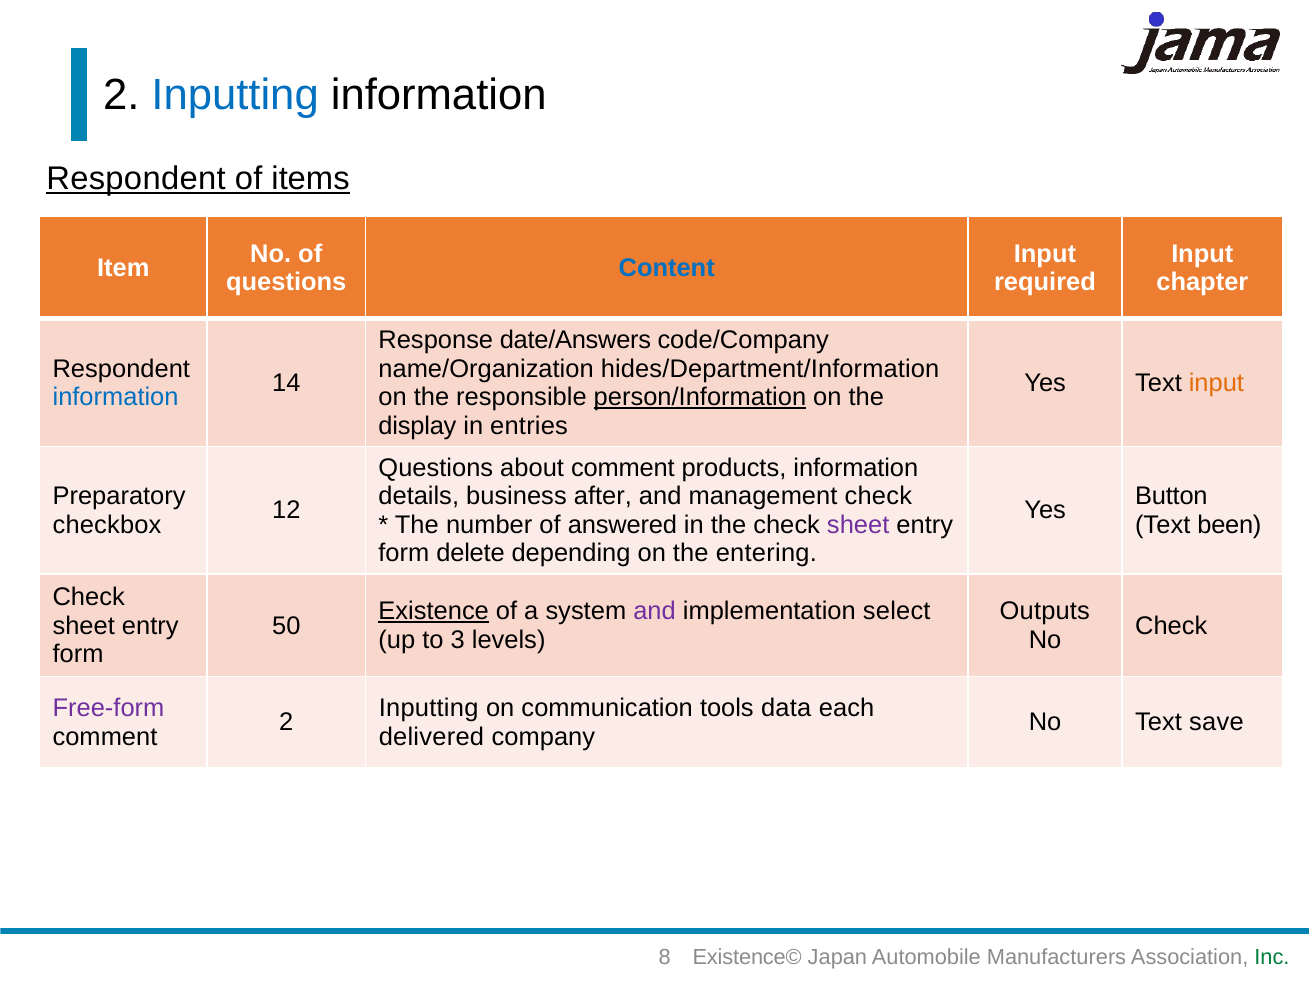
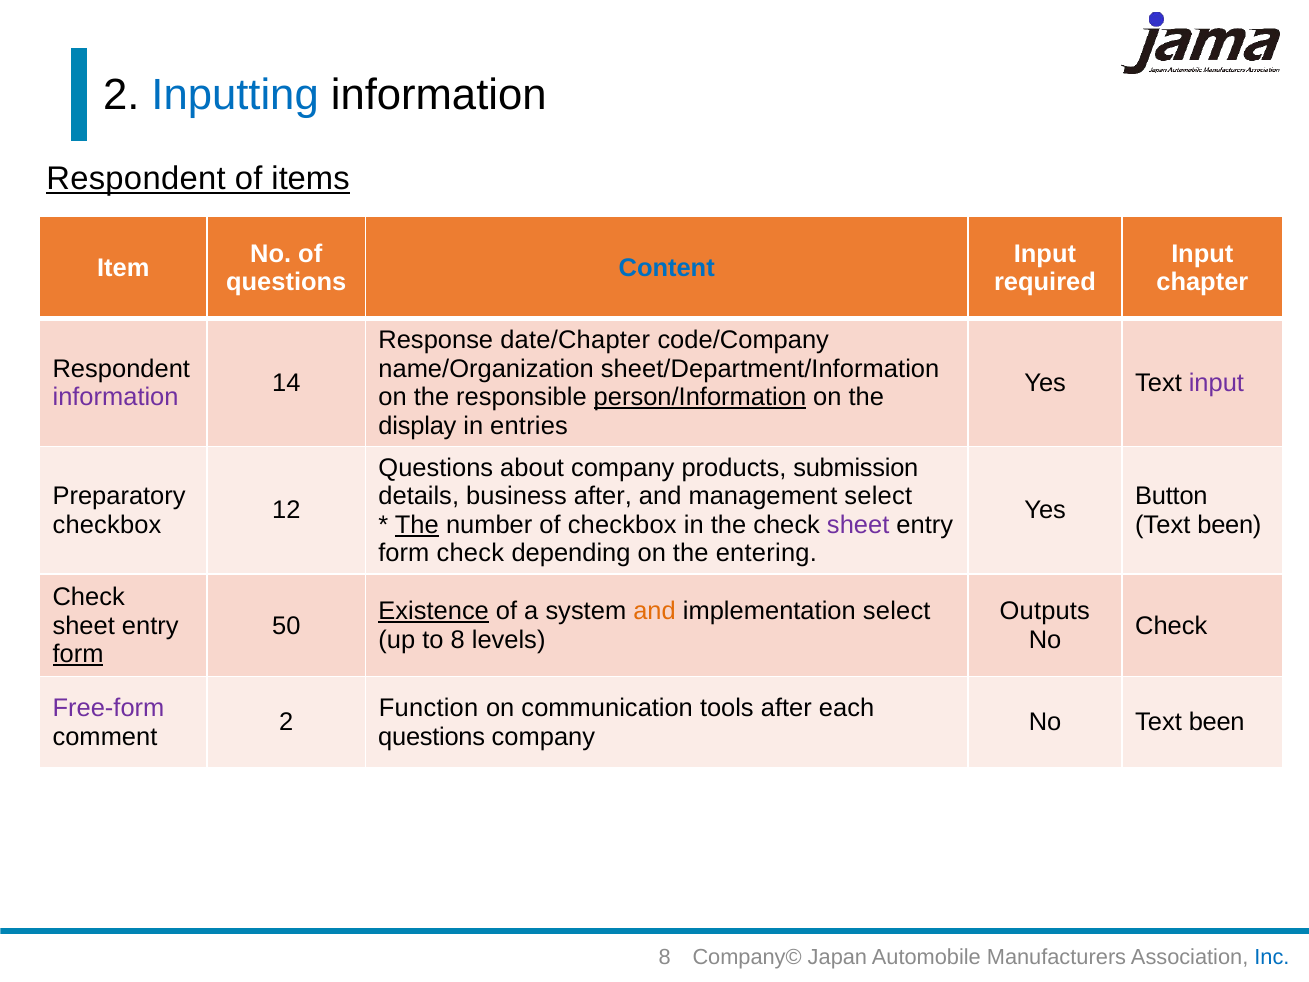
date/Answers: date/Answers -> date/Chapter
hides/Department/Information: hides/Department/Information -> sheet/Department/Information
input at (1216, 383) colour: orange -> purple
information at (116, 397) colour: blue -> purple
about comment: comment -> company
products information: information -> submission
management check: check -> select
The at (417, 525) underline: none -> present
of answered: answered -> checkbox
form delete: delete -> check
and at (655, 611) colour: purple -> orange
to 3: 3 -> 8
form at (78, 654) underline: none -> present
Inputting at (429, 708): Inputting -> Function
tools data: data -> after
No Text save: save -> been
delivered at (431, 737): delivered -> questions
Existence©: Existence© -> Company©
Inc colour: green -> blue
